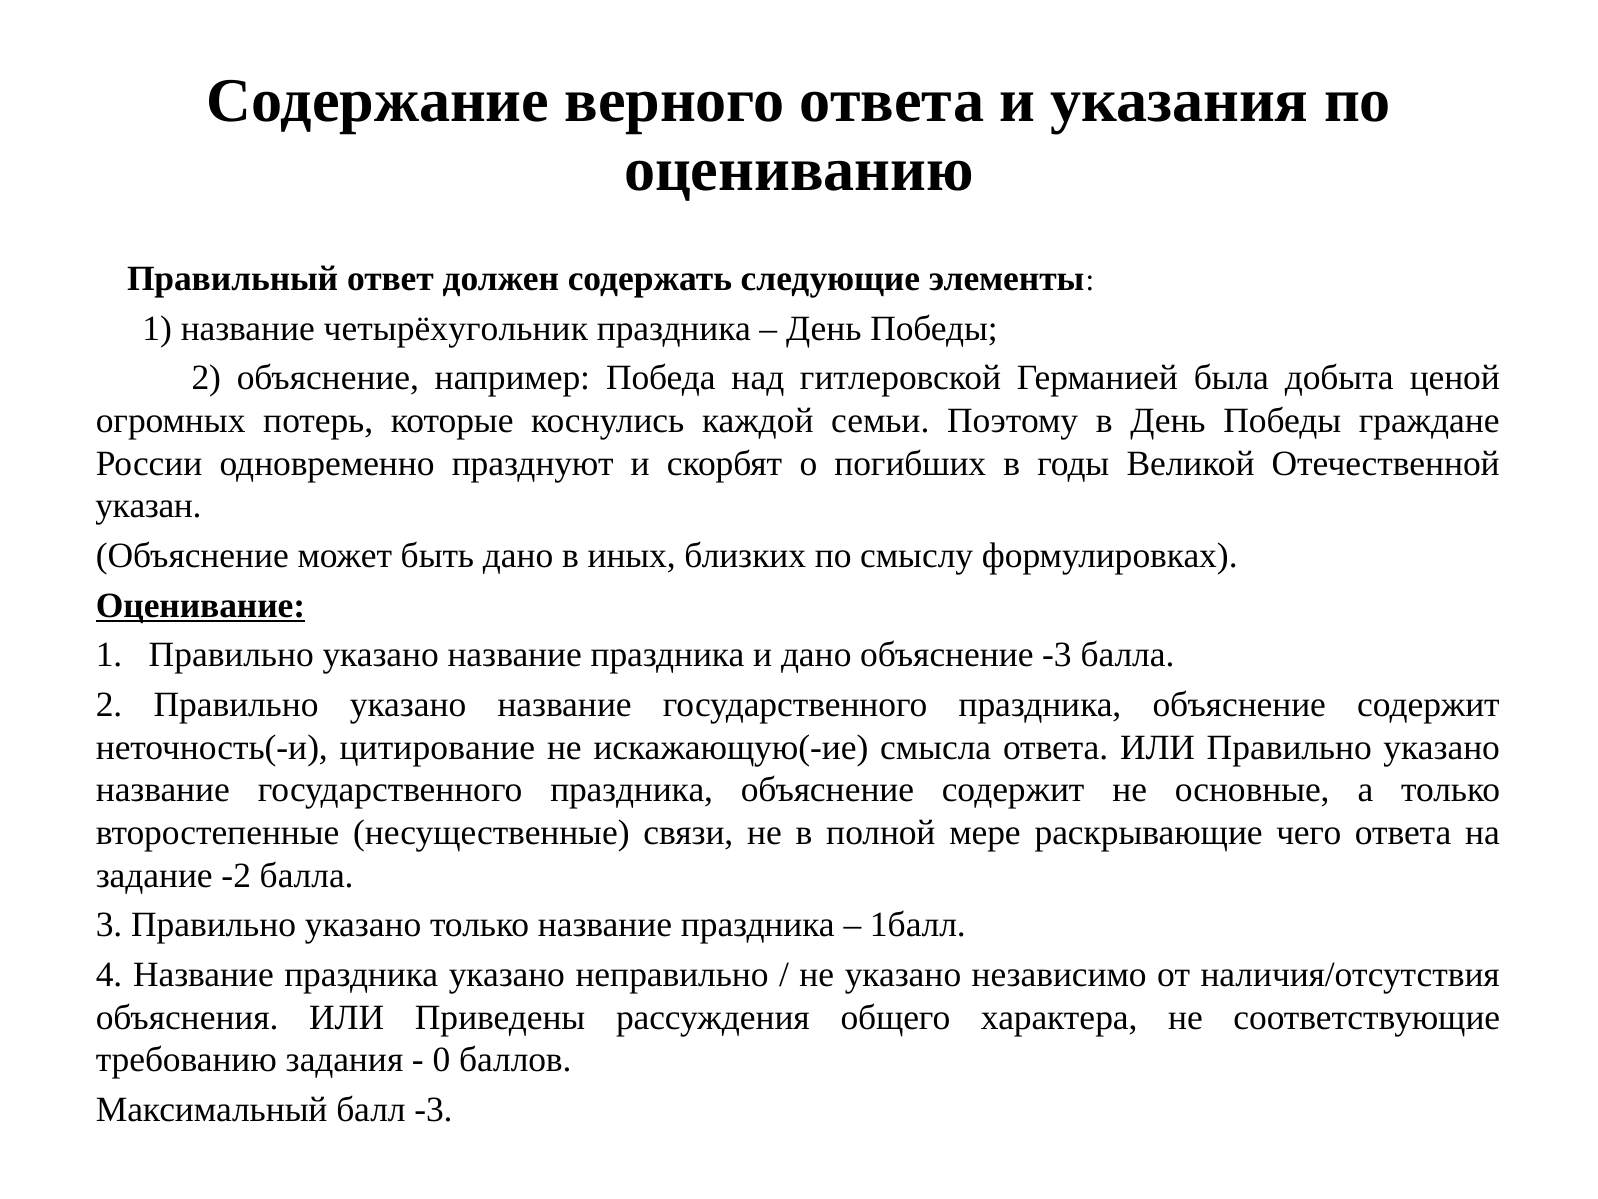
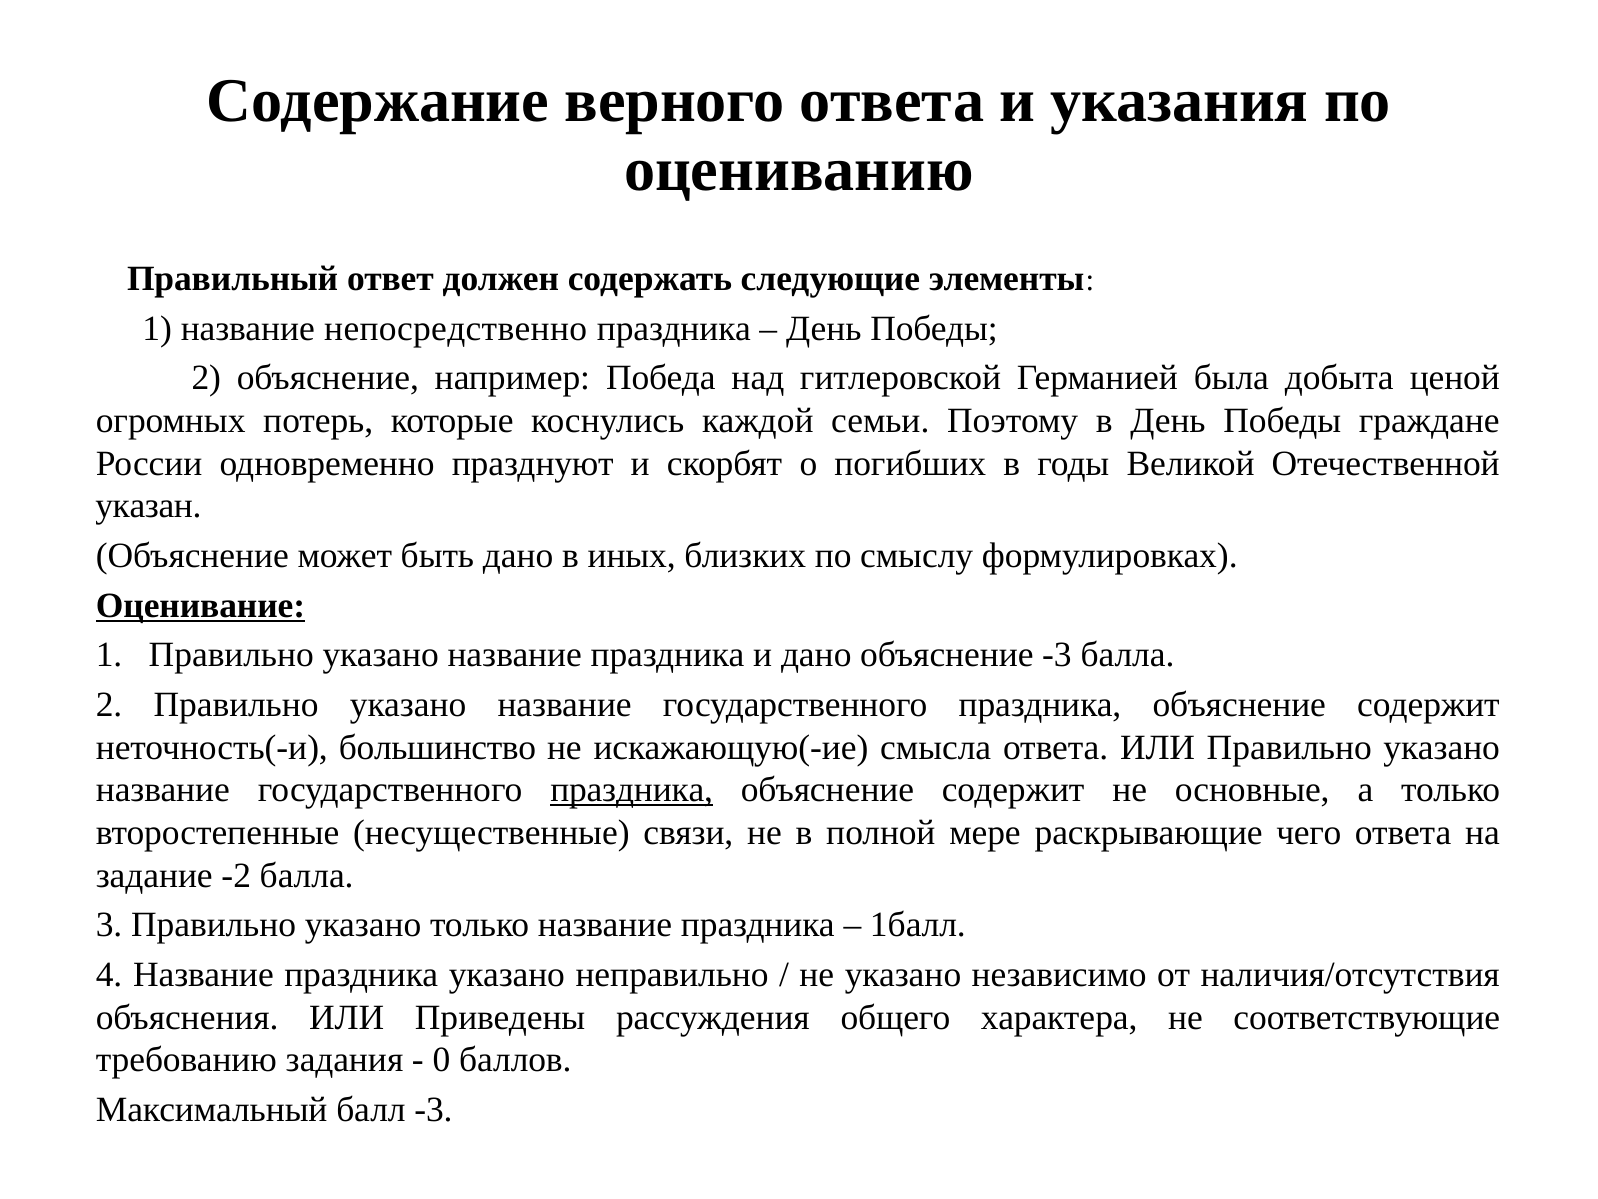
четырёхугольник: четырёхугольник -> непосредственно
цитирование: цитирование -> большинство
праздника at (632, 790) underline: none -> present
